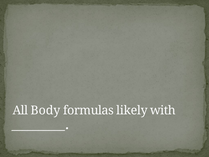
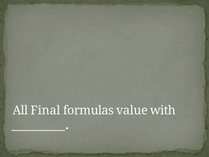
Body: Body -> Final
likely: likely -> value
